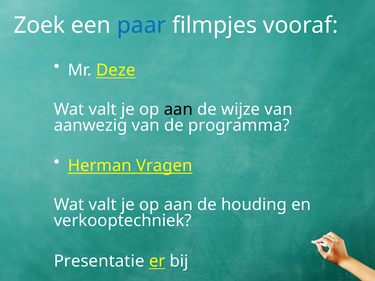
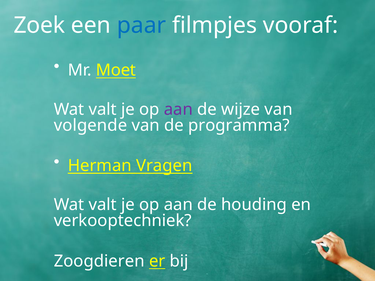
Deze: Deze -> Moet
aan at (178, 109) colour: black -> purple
aanwezig: aanwezig -> volgende
Presentatie: Presentatie -> Zoogdieren
